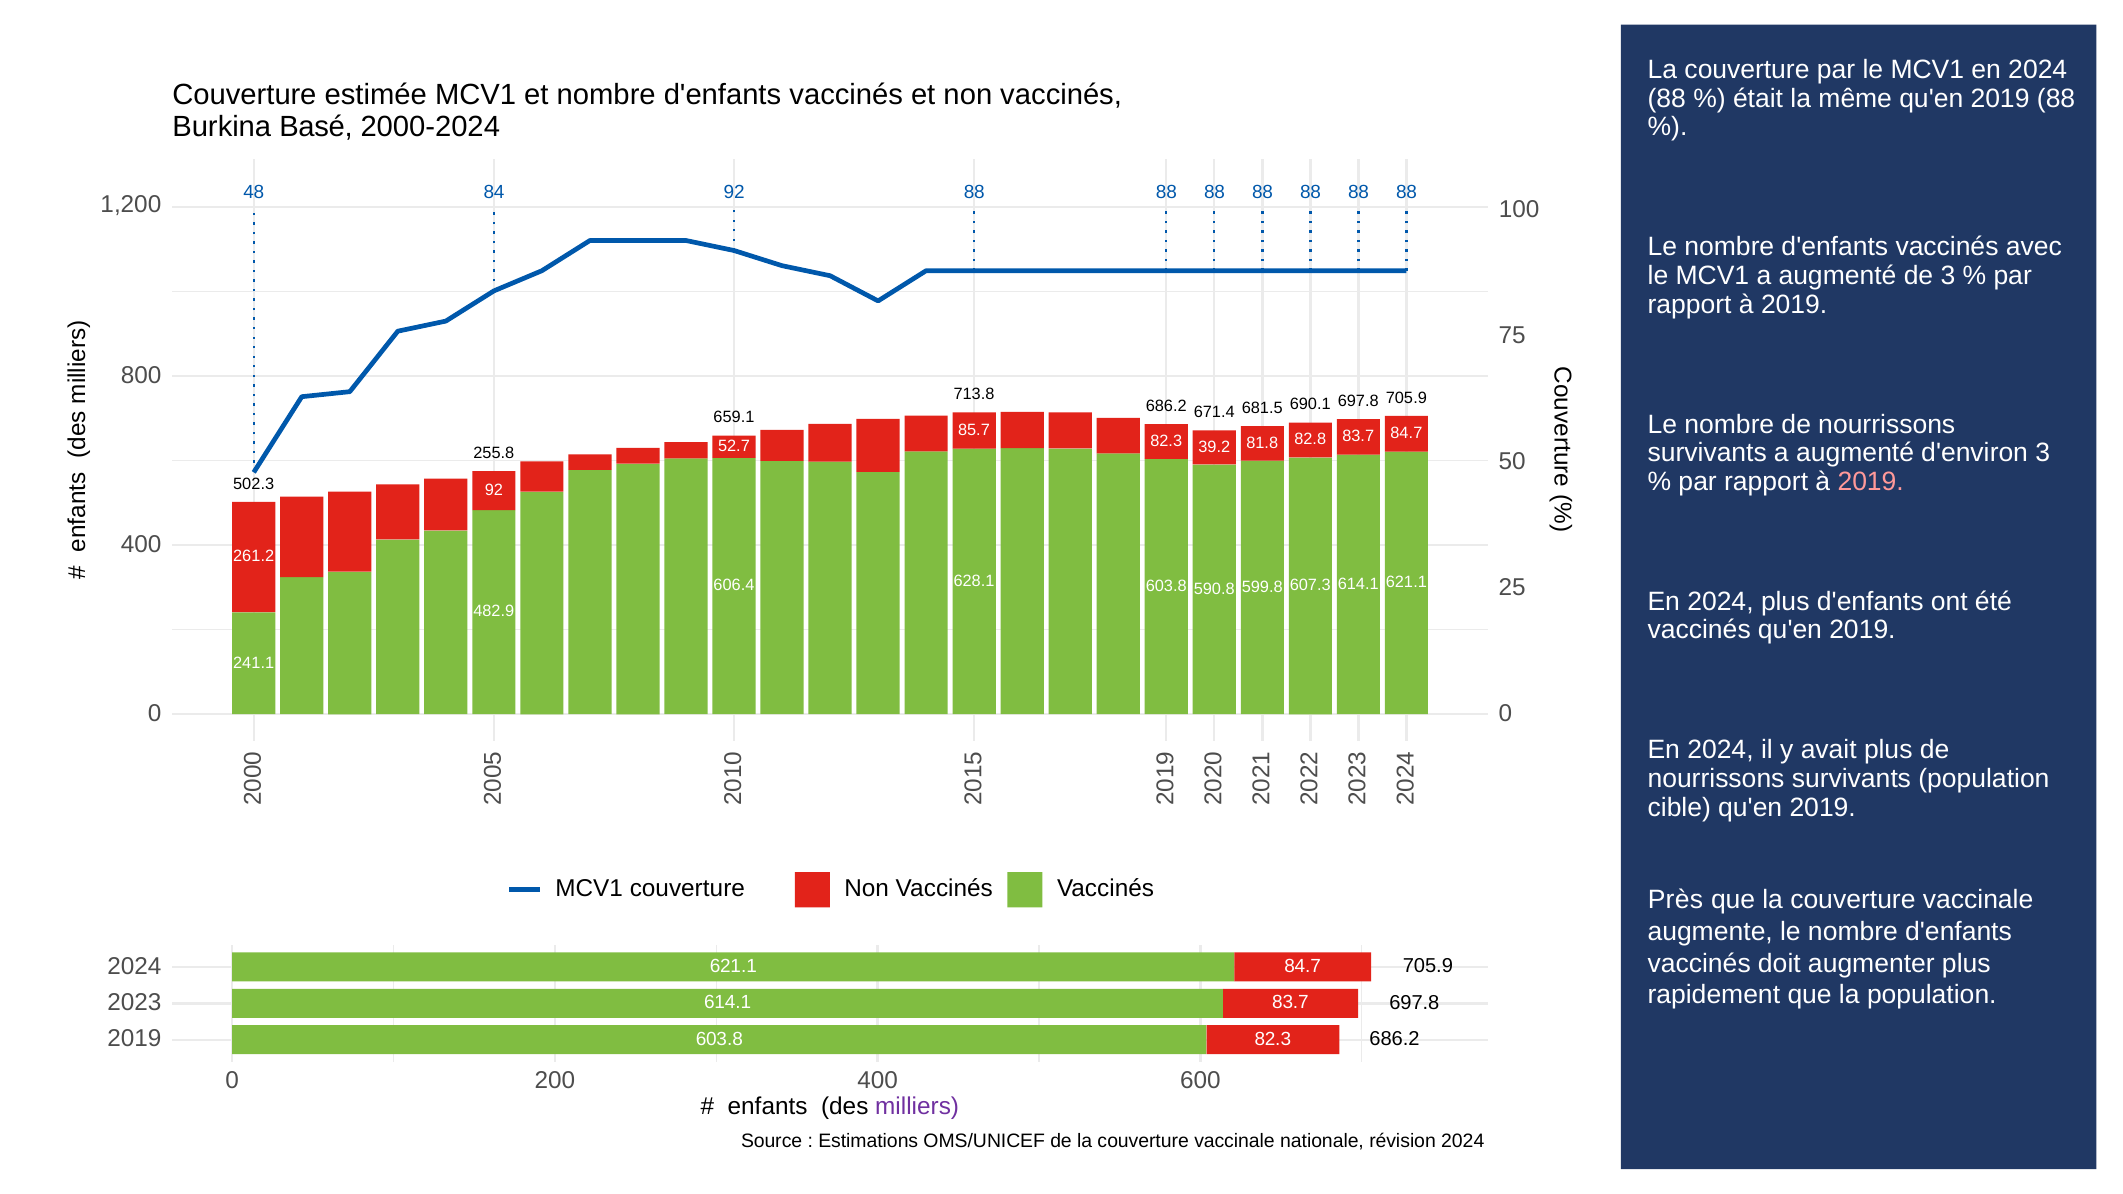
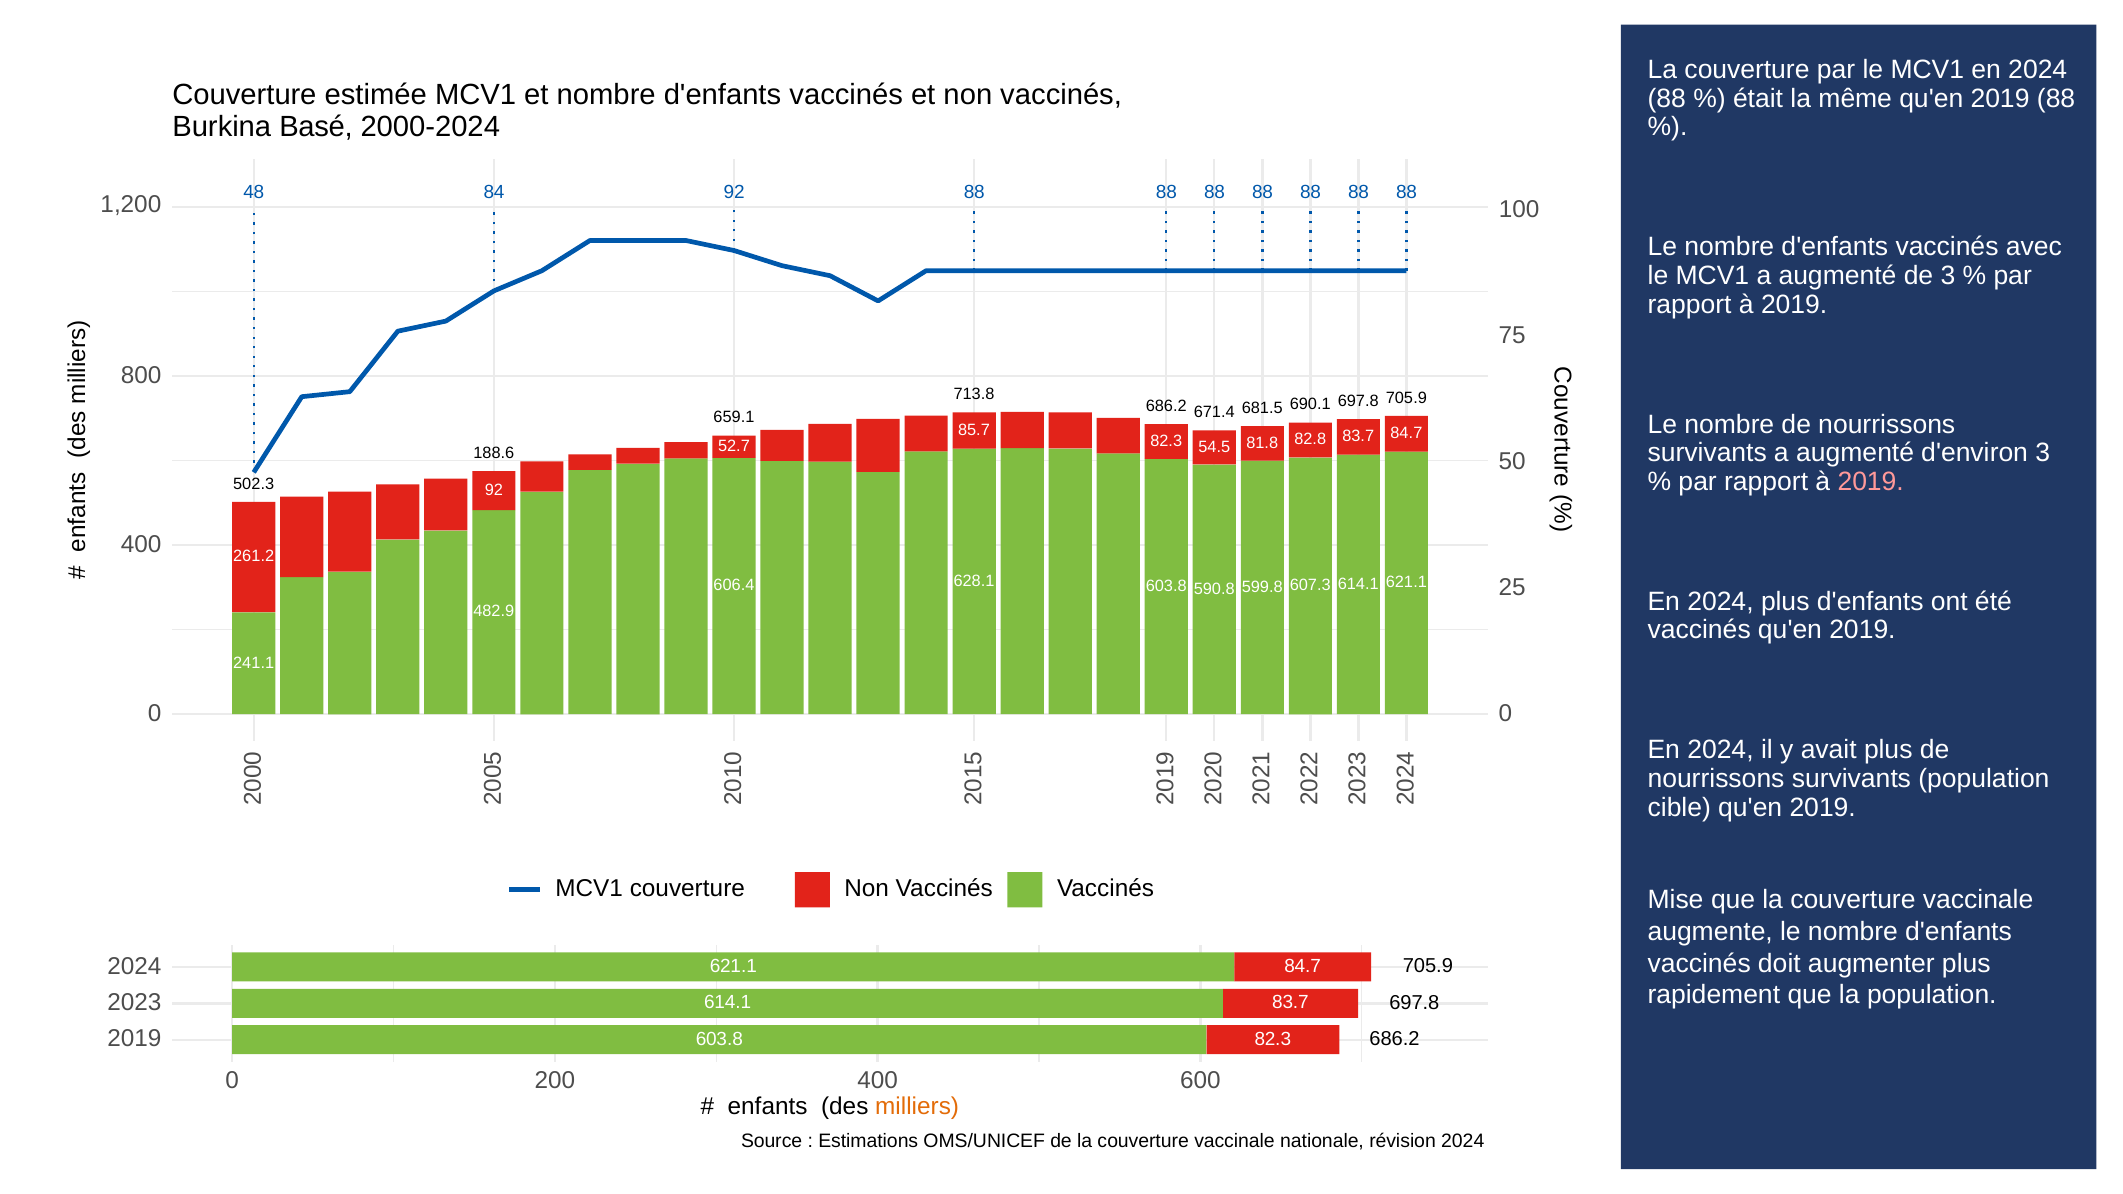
39.2: 39.2 -> 54.5
255.8: 255.8 -> 188.6
Près: Près -> Mise
milliers colour: purple -> orange
